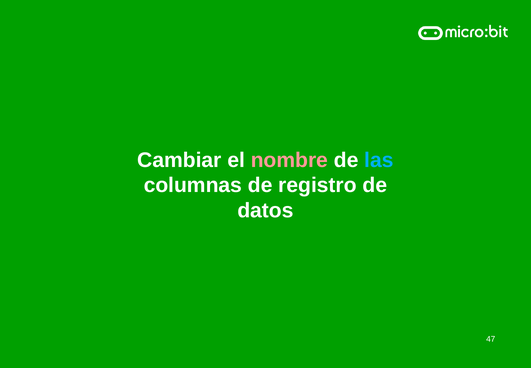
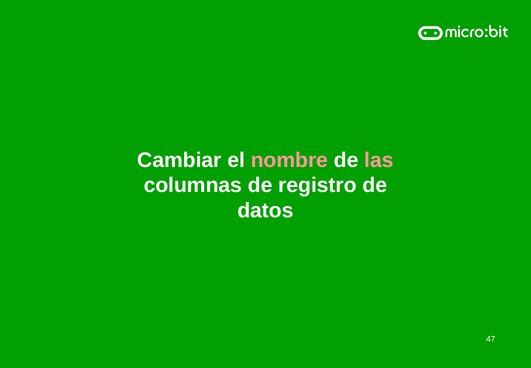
las colour: light blue -> pink
